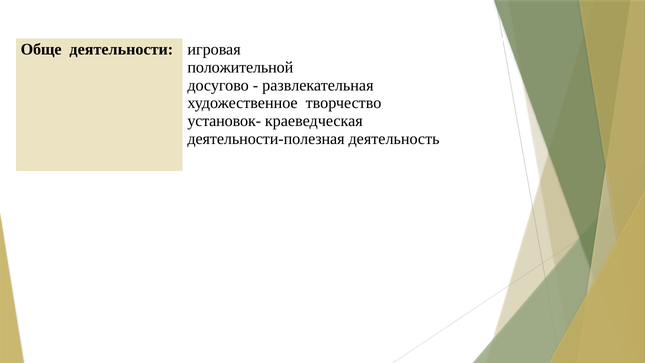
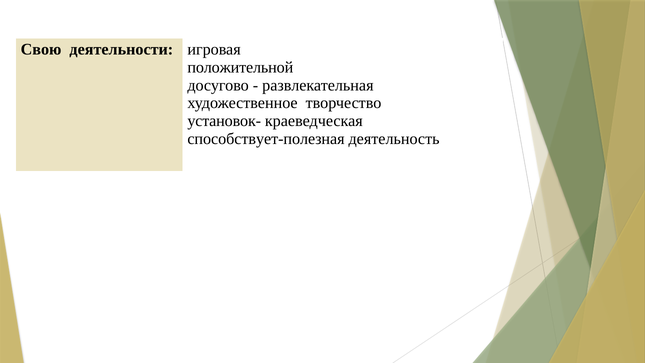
Обще: Обще -> Свою
деятельности-полезная: деятельности-полезная -> способствует-полезная
